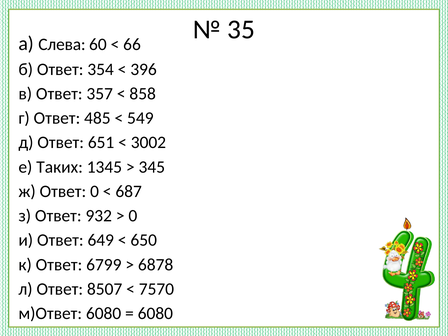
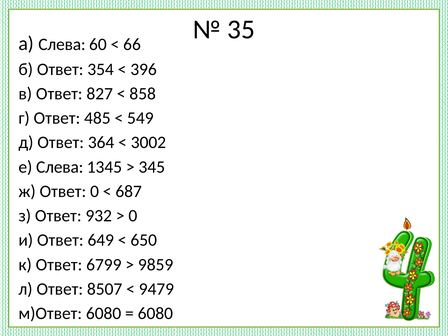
357: 357 -> 827
651: 651 -> 364
е Таких: Таких -> Слева
6878: 6878 -> 9859
7570: 7570 -> 9479
